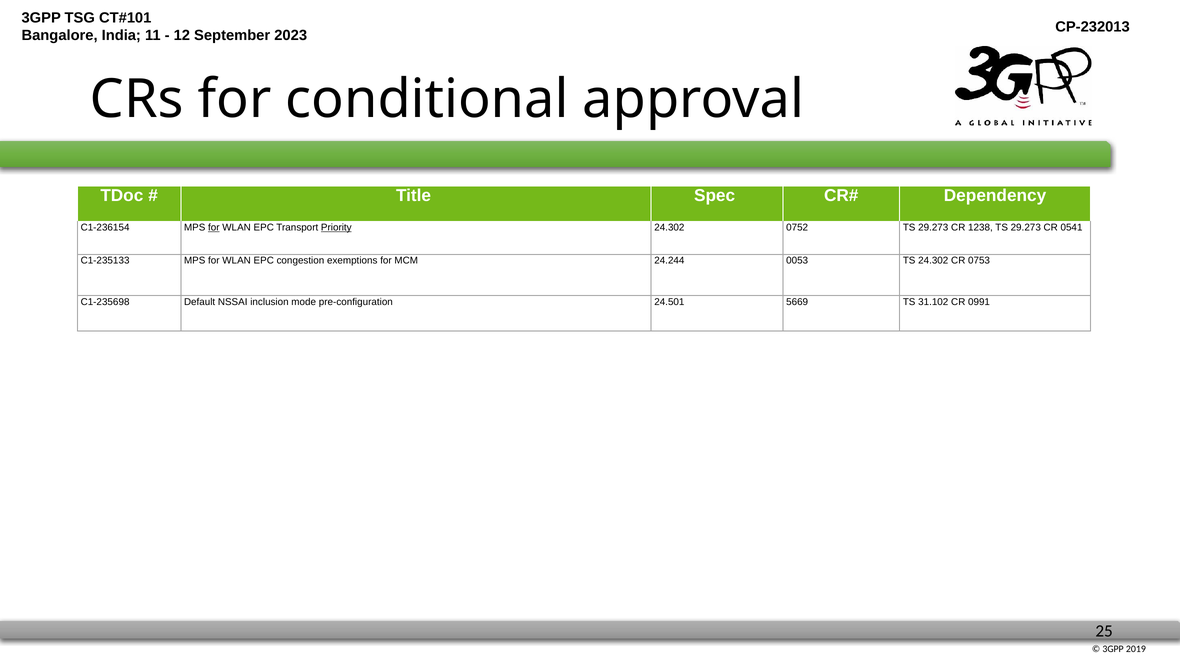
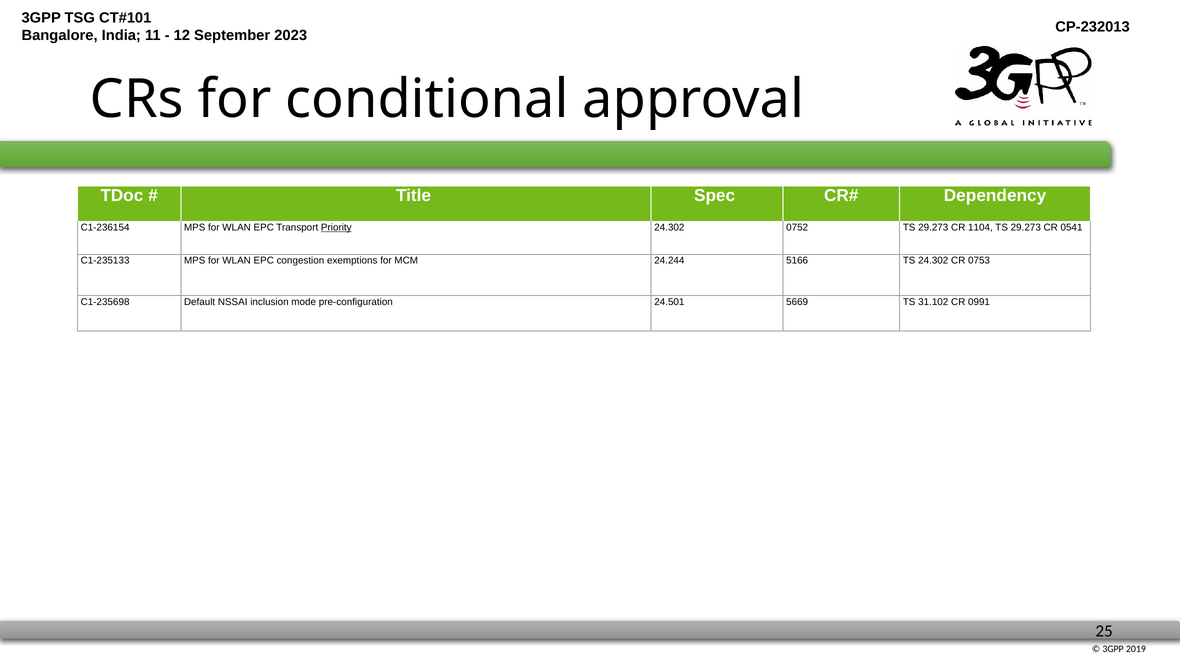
for at (214, 228) underline: present -> none
1238: 1238 -> 1104
0053: 0053 -> 5166
